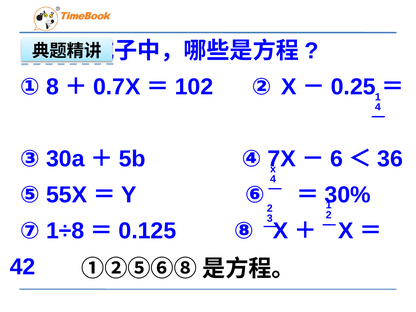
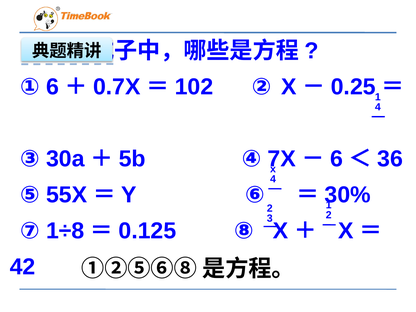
① 8: 8 -> 6
